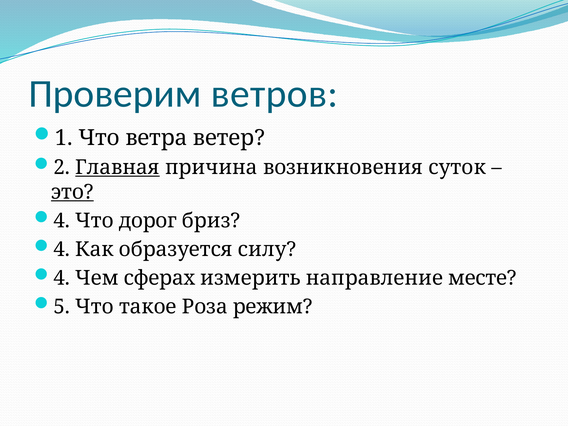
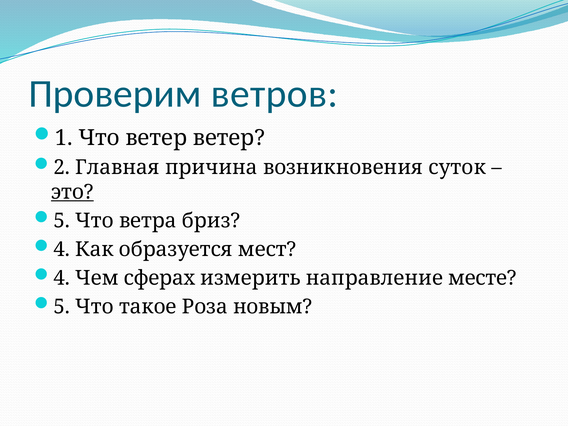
Что ветра: ветра -> ветер
Главная underline: present -> none
4 at (62, 221): 4 -> 5
дорог: дорог -> ветра
силу: силу -> мест
режим: режим -> новым
